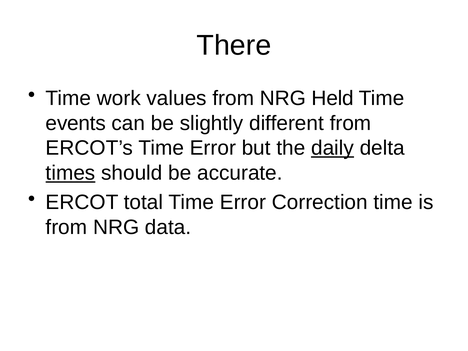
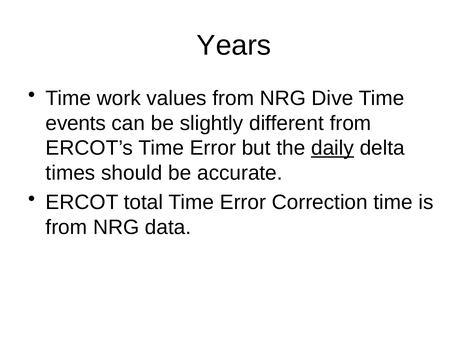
There: There -> Years
Held: Held -> Dive
times underline: present -> none
